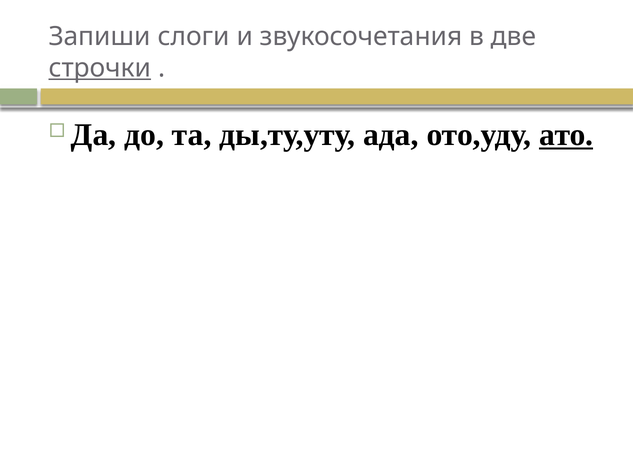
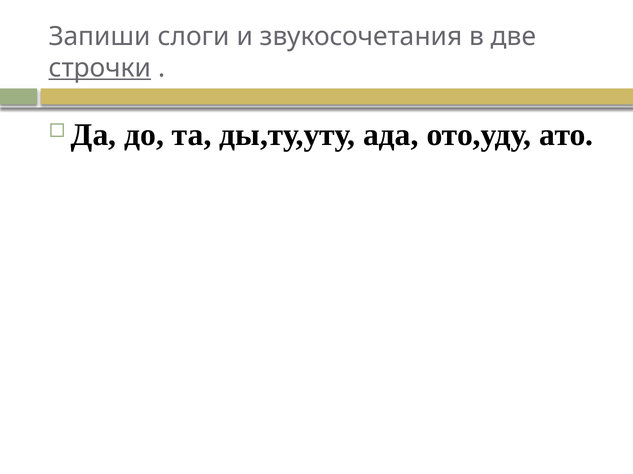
ато underline: present -> none
